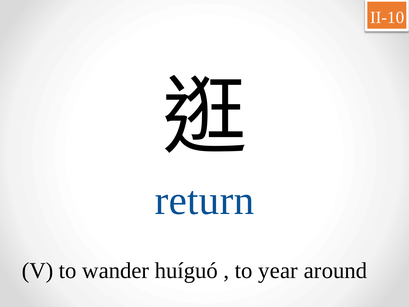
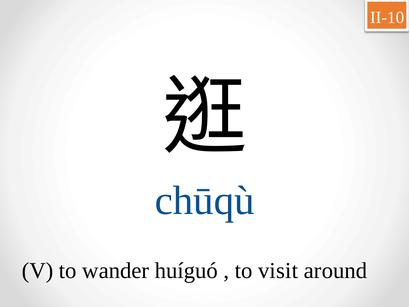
return: return -> chūqù
year: year -> visit
